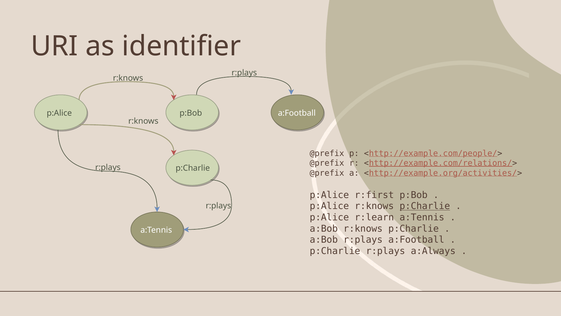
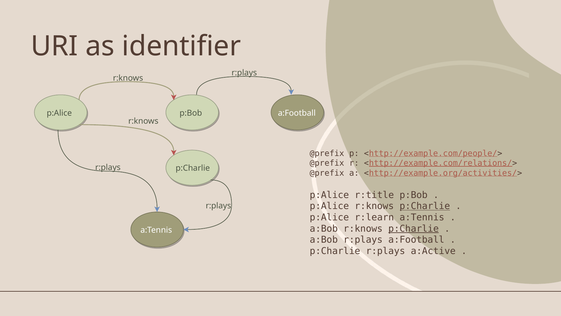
r:first: r:first -> r:title
p:Charlie at (414, 228) underline: none -> present
a:Always: a:Always -> a:Active
